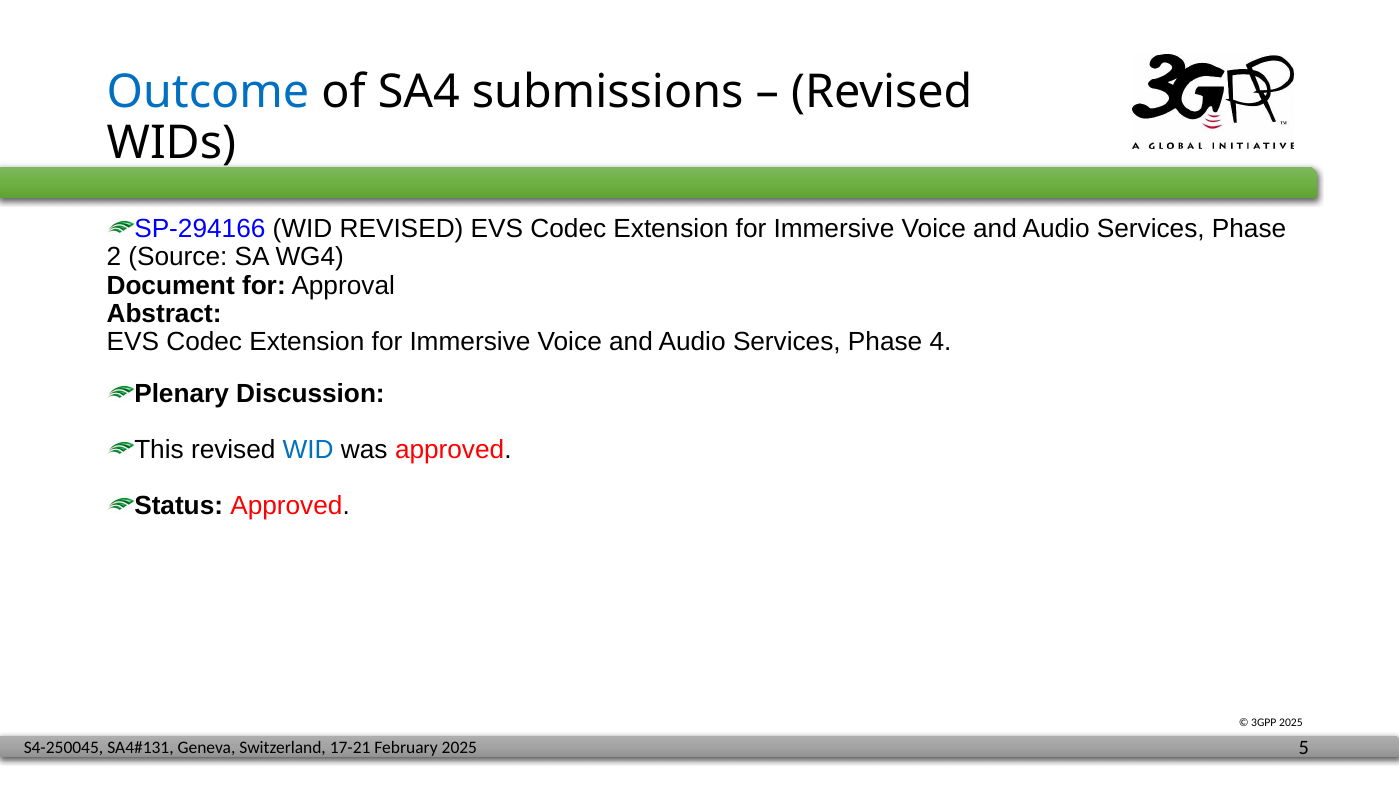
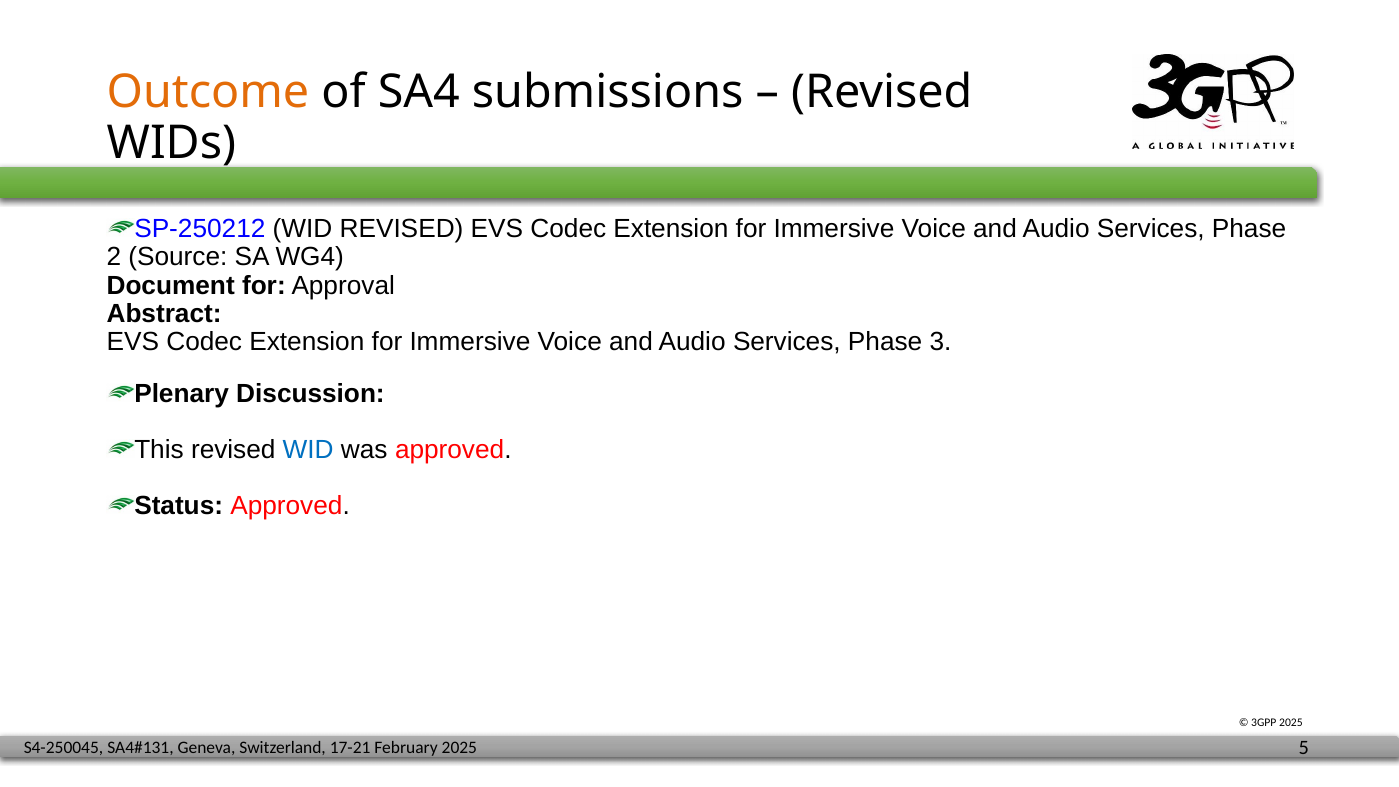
Outcome colour: blue -> orange
SP-294166: SP-294166 -> SP-250212
4: 4 -> 3
